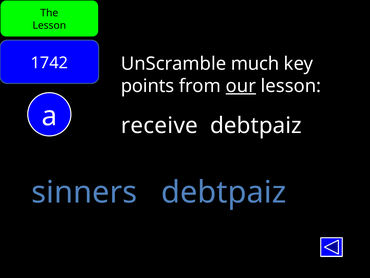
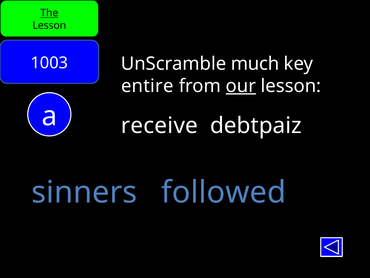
The underline: none -> present
1742: 1742 -> 1003
points: points -> entire
sinners debtpaiz: debtpaiz -> followed
